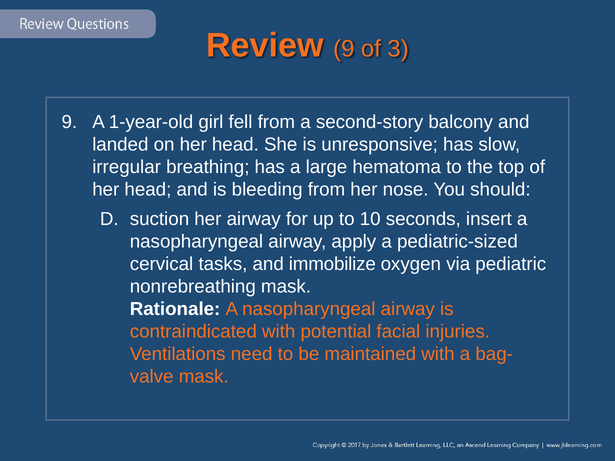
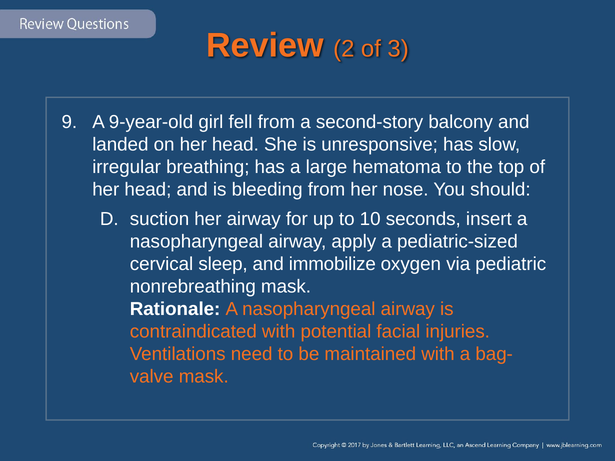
Review 9: 9 -> 2
1-year-old: 1-year-old -> 9-year-old
tasks: tasks -> sleep
